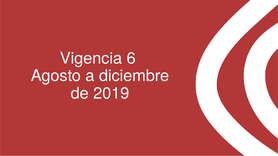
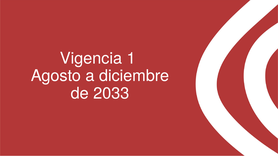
6: 6 -> 1
2019: 2019 -> 2033
